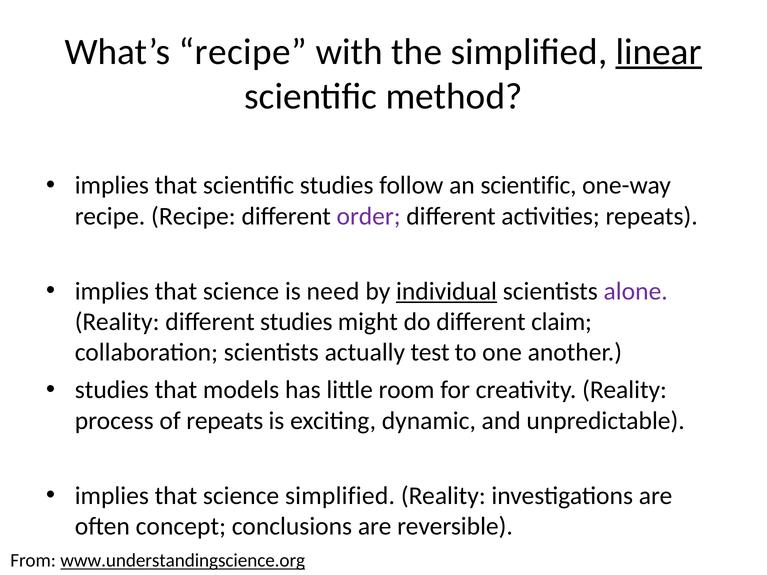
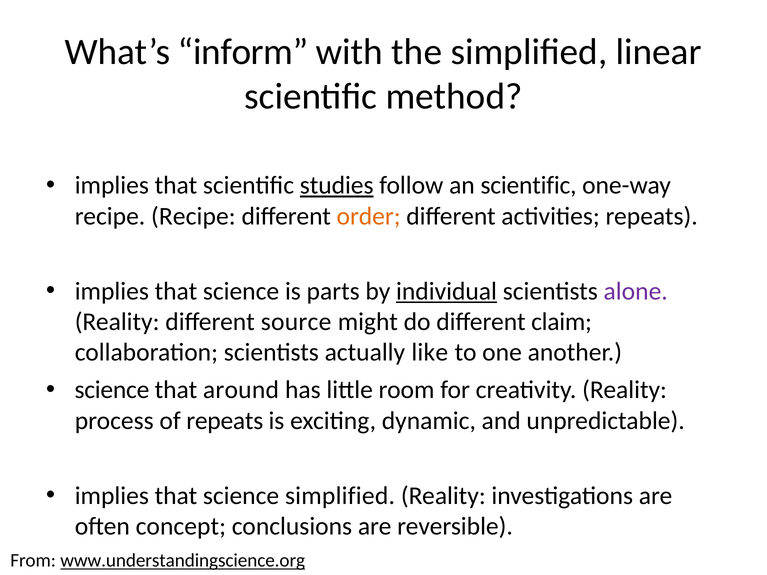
What’s recipe: recipe -> inform
linear underline: present -> none
studies at (337, 186) underline: none -> present
order colour: purple -> orange
need: need -> parts
different studies: studies -> source
test: test -> like
studies at (112, 390): studies -> science
models: models -> around
